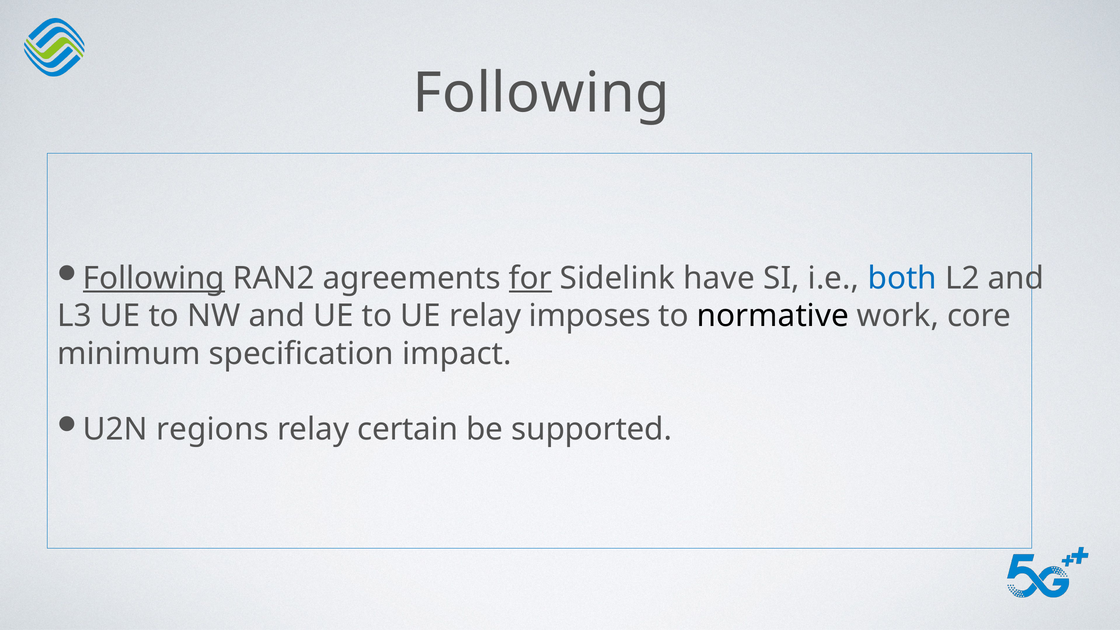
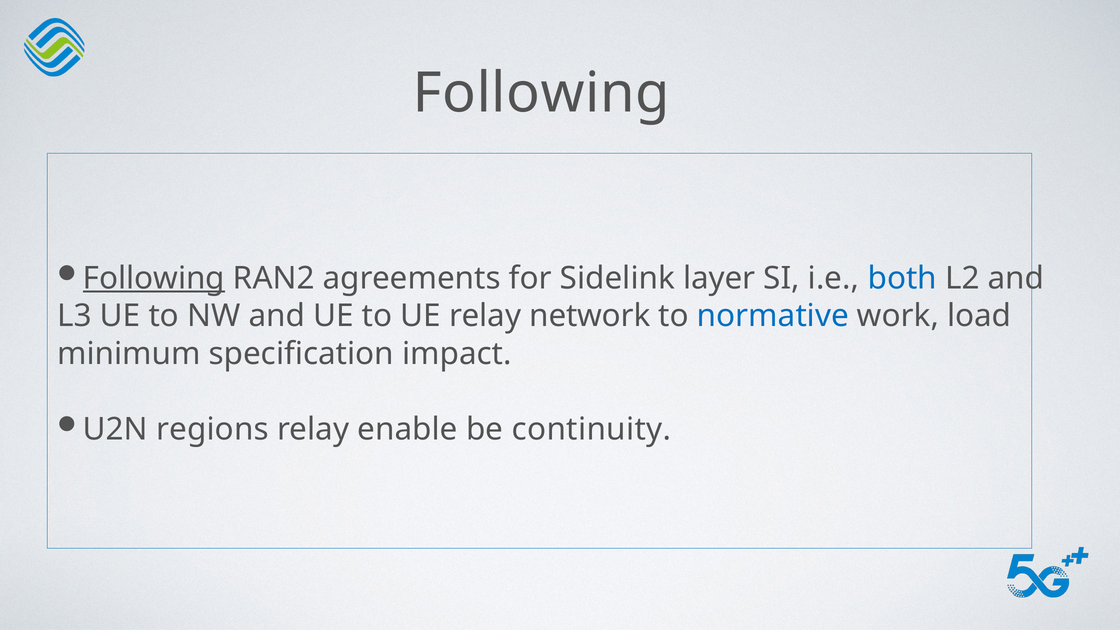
for underline: present -> none
have: have -> layer
imposes: imposes -> network
normative colour: black -> blue
core: core -> load
certain: certain -> enable
supported: supported -> continuity
